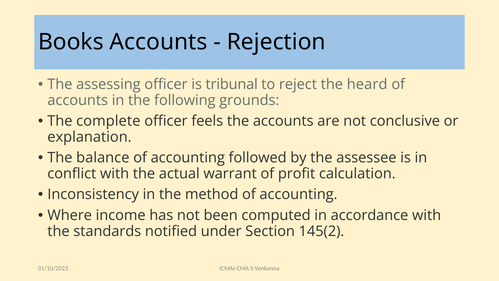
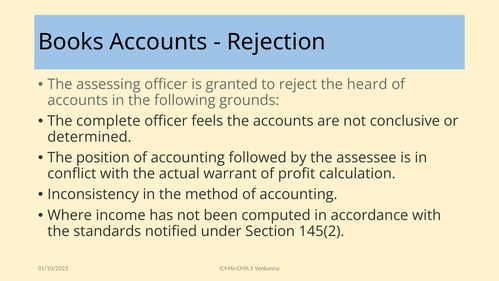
tribunal: tribunal -> granted
explanation: explanation -> determined
balance: balance -> position
